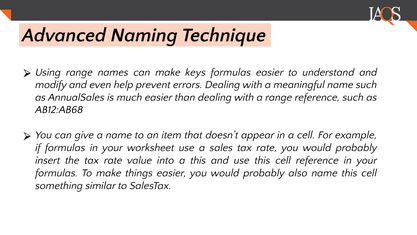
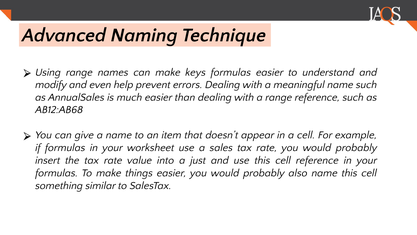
a this: this -> just
